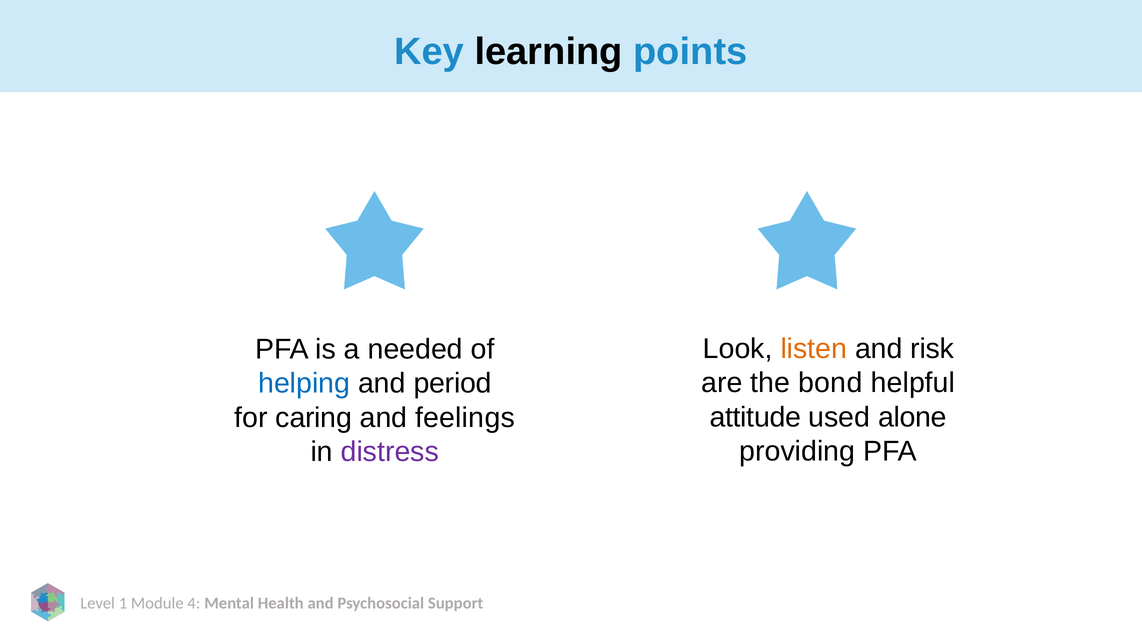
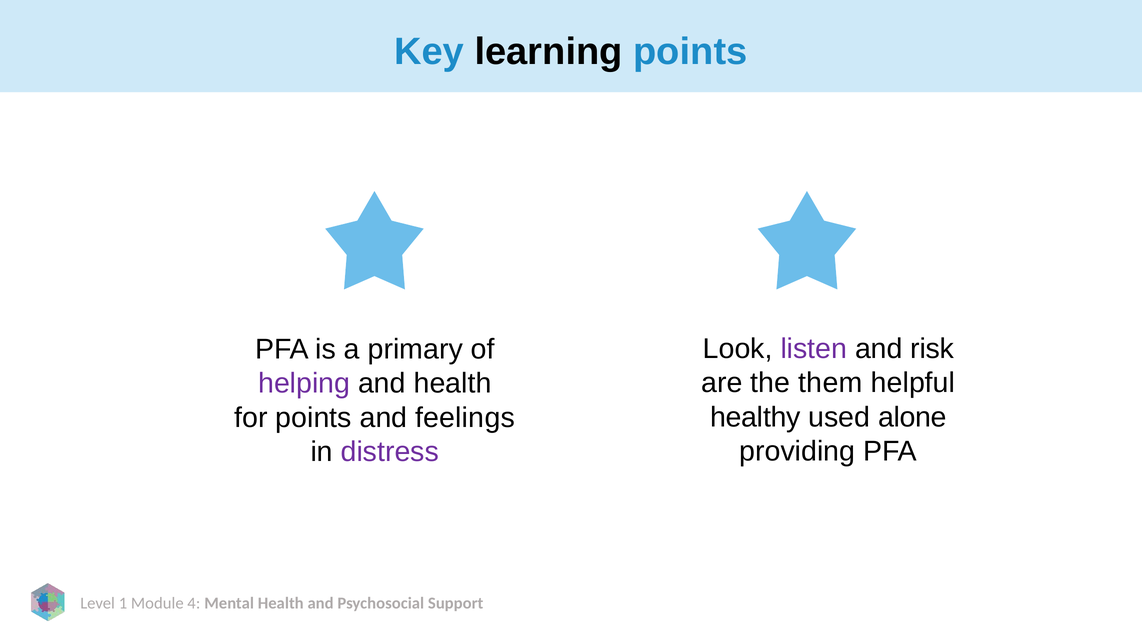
listen colour: orange -> purple
needed: needed -> primary
bond: bond -> them
helping colour: blue -> purple
and period: period -> health
attitude: attitude -> healthy
for caring: caring -> points
